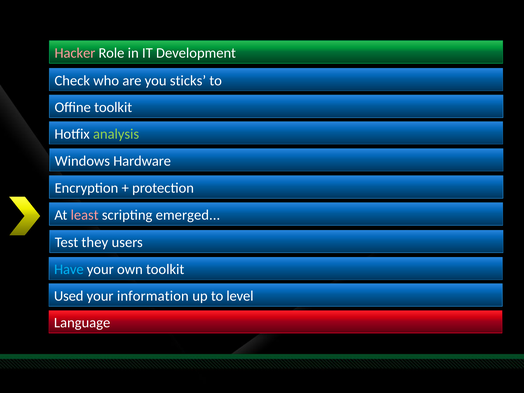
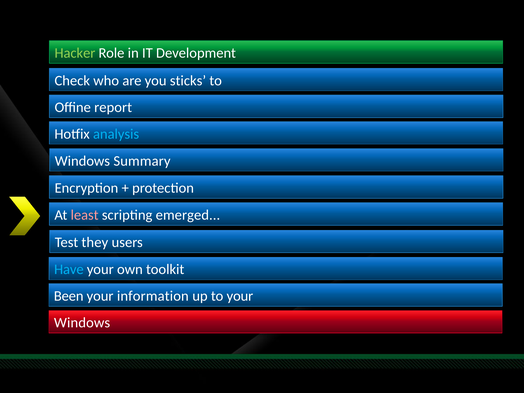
Hacker colour: pink -> light green
Offine toolkit: toolkit -> report
analysis colour: light green -> light blue
Hardware: Hardware -> Summary
Used: Used -> Been
to level: level -> your
Language at (82, 323): Language -> Windows
